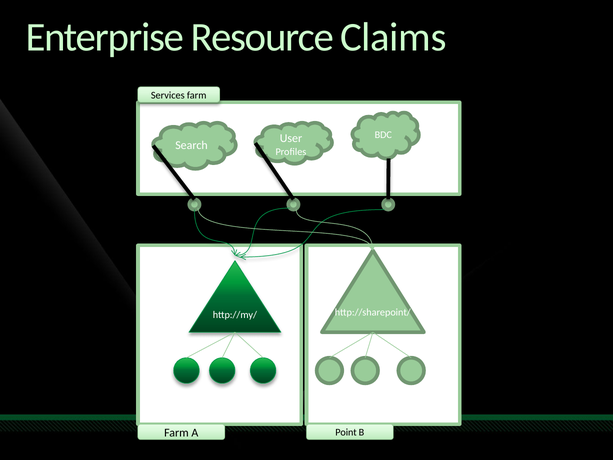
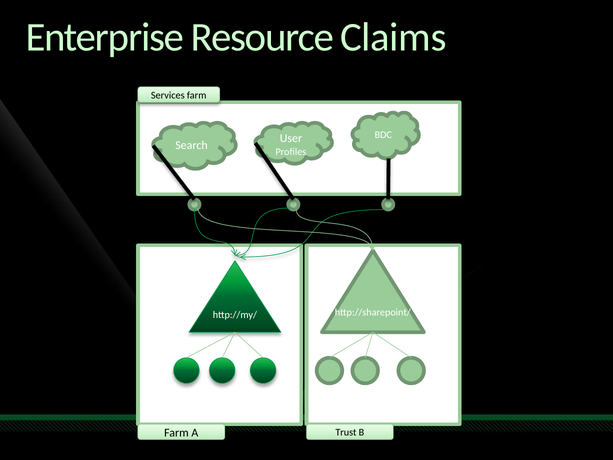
Point: Point -> Trust
